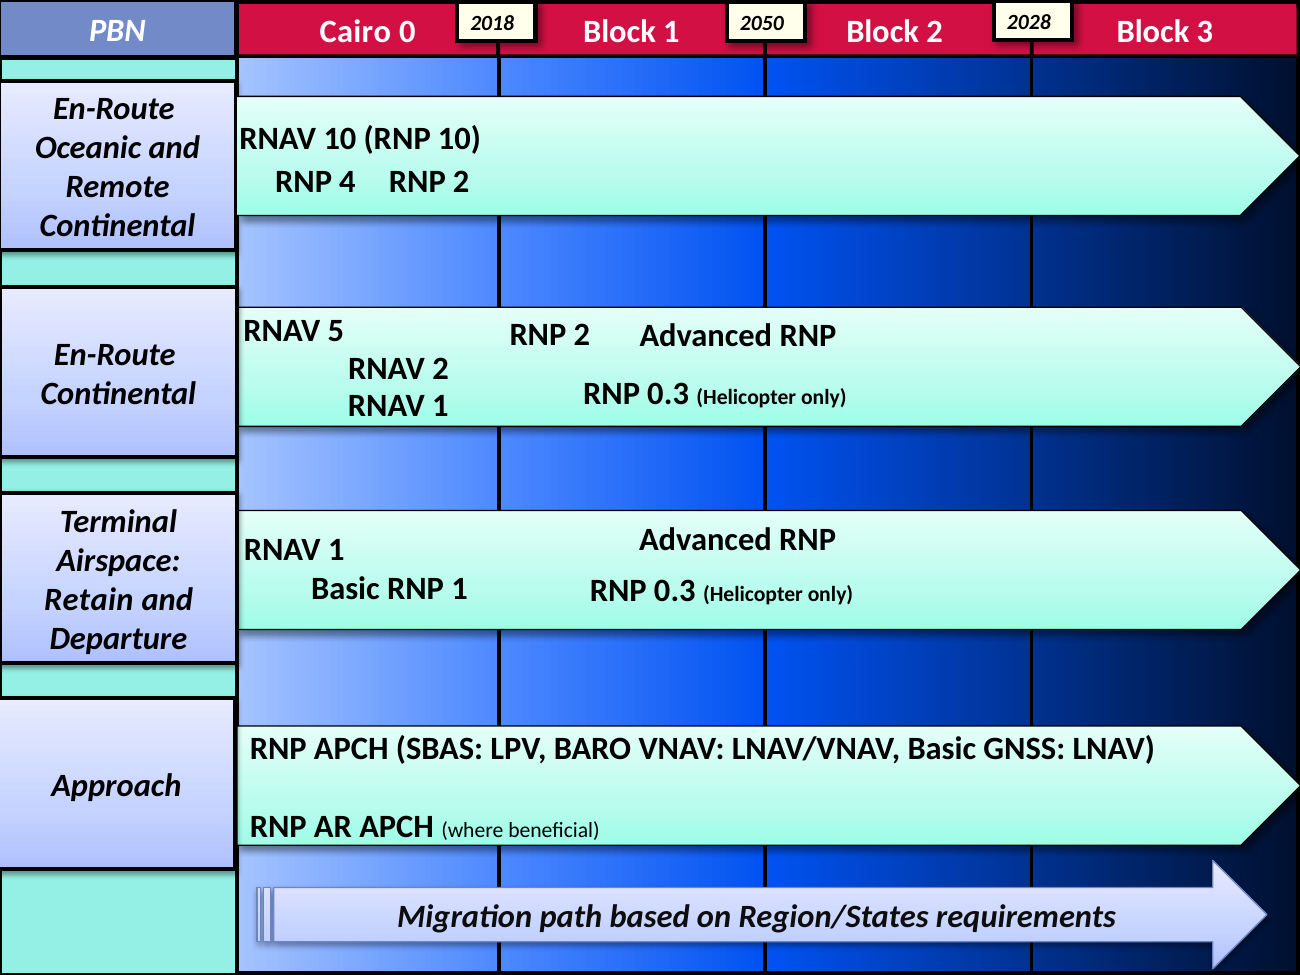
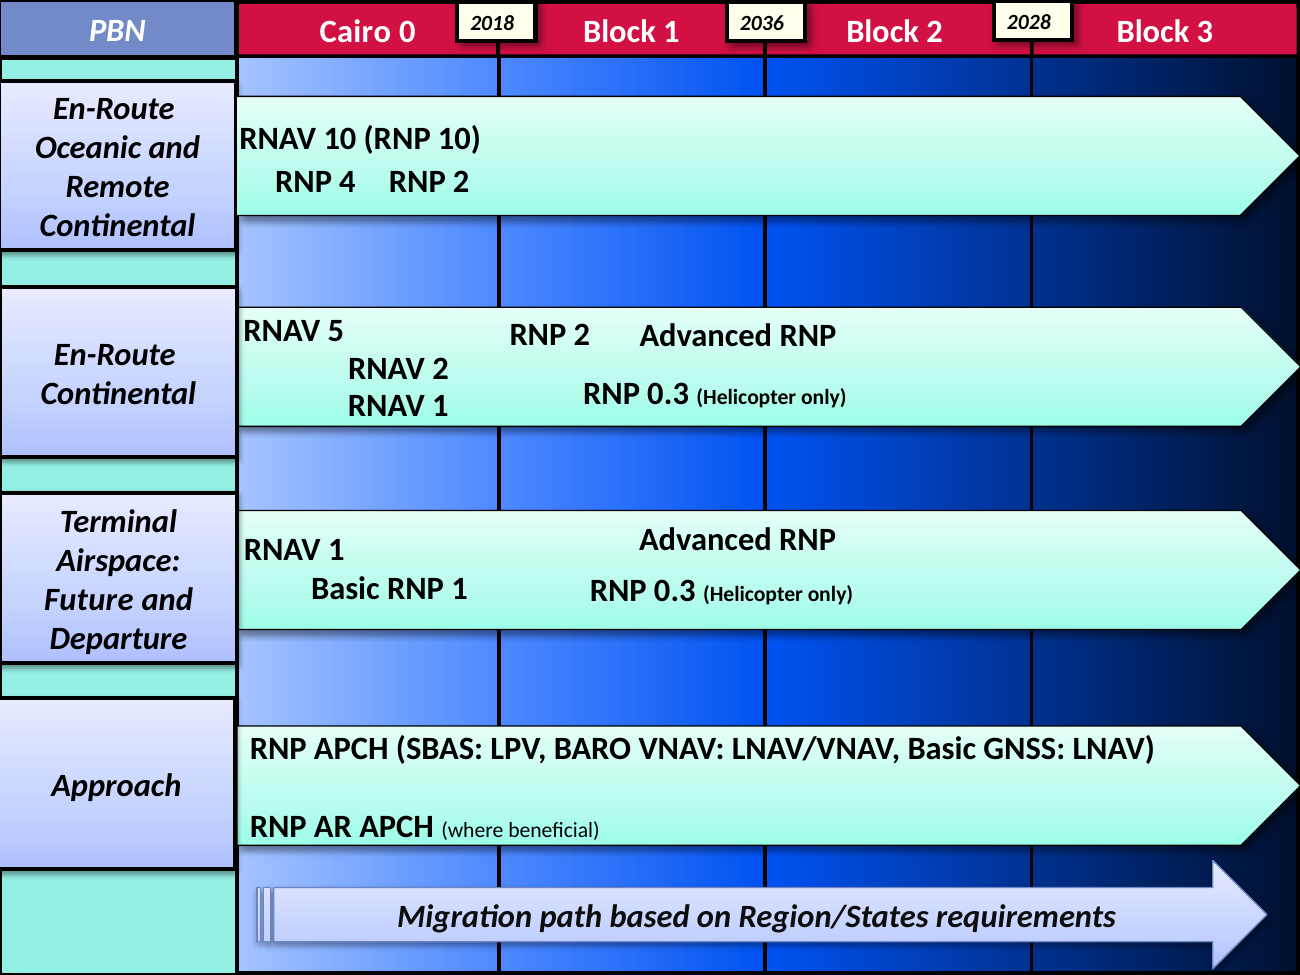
2050: 2050 -> 2036
Retain: Retain -> Future
